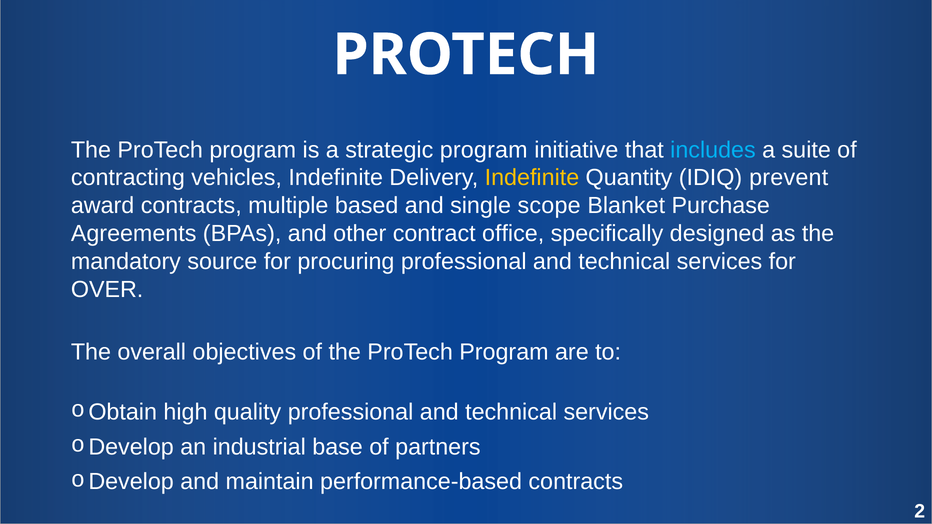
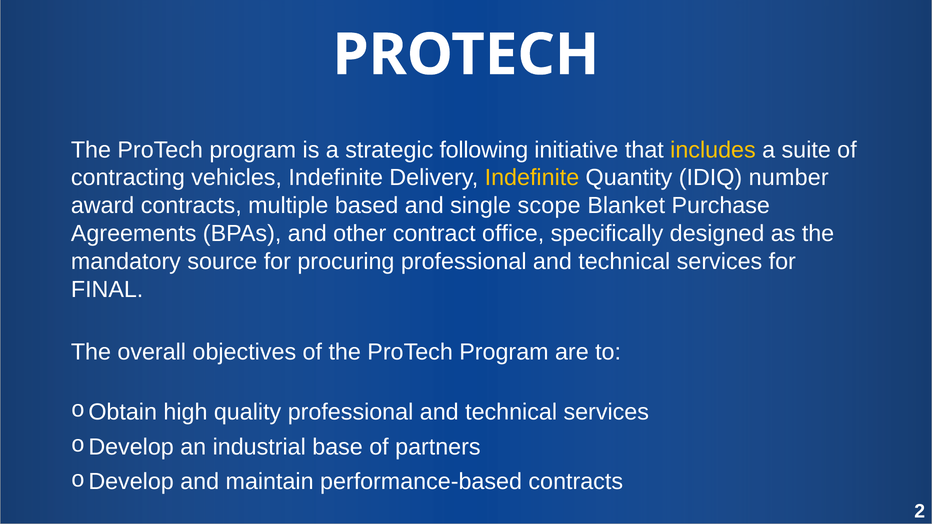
strategic program: program -> following
includes colour: light blue -> yellow
prevent: prevent -> number
OVER: OVER -> FINAL
